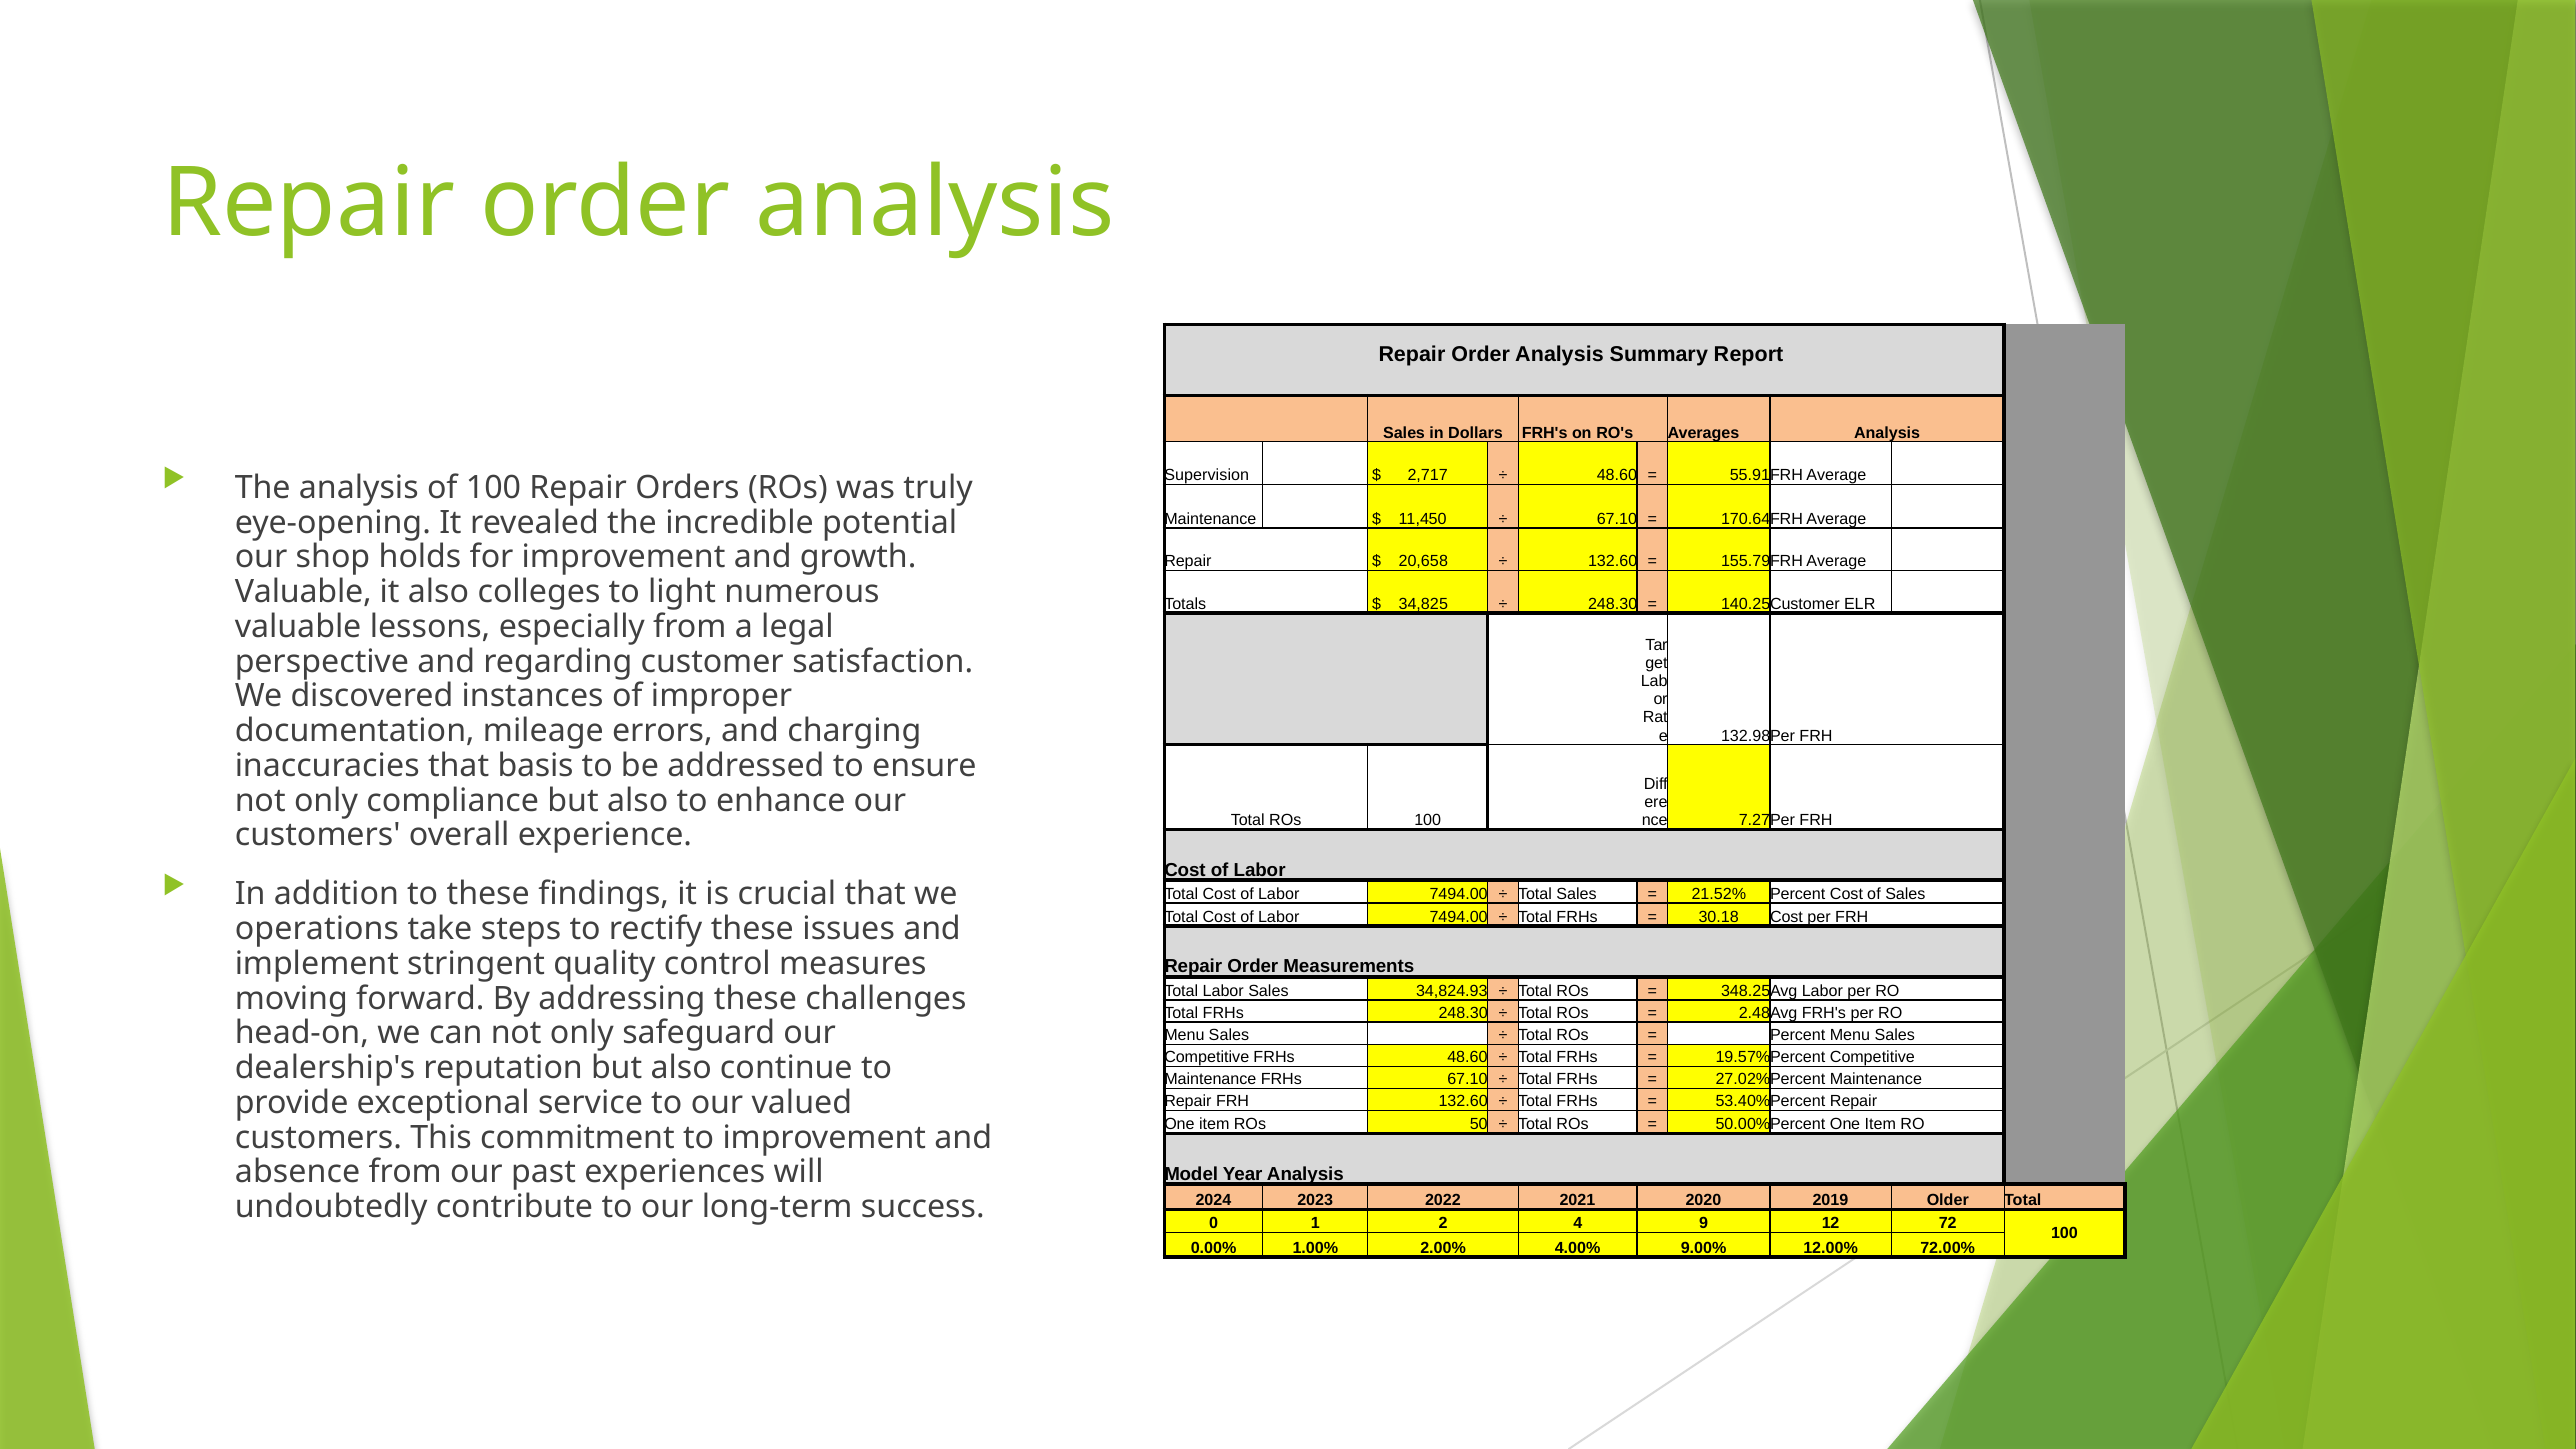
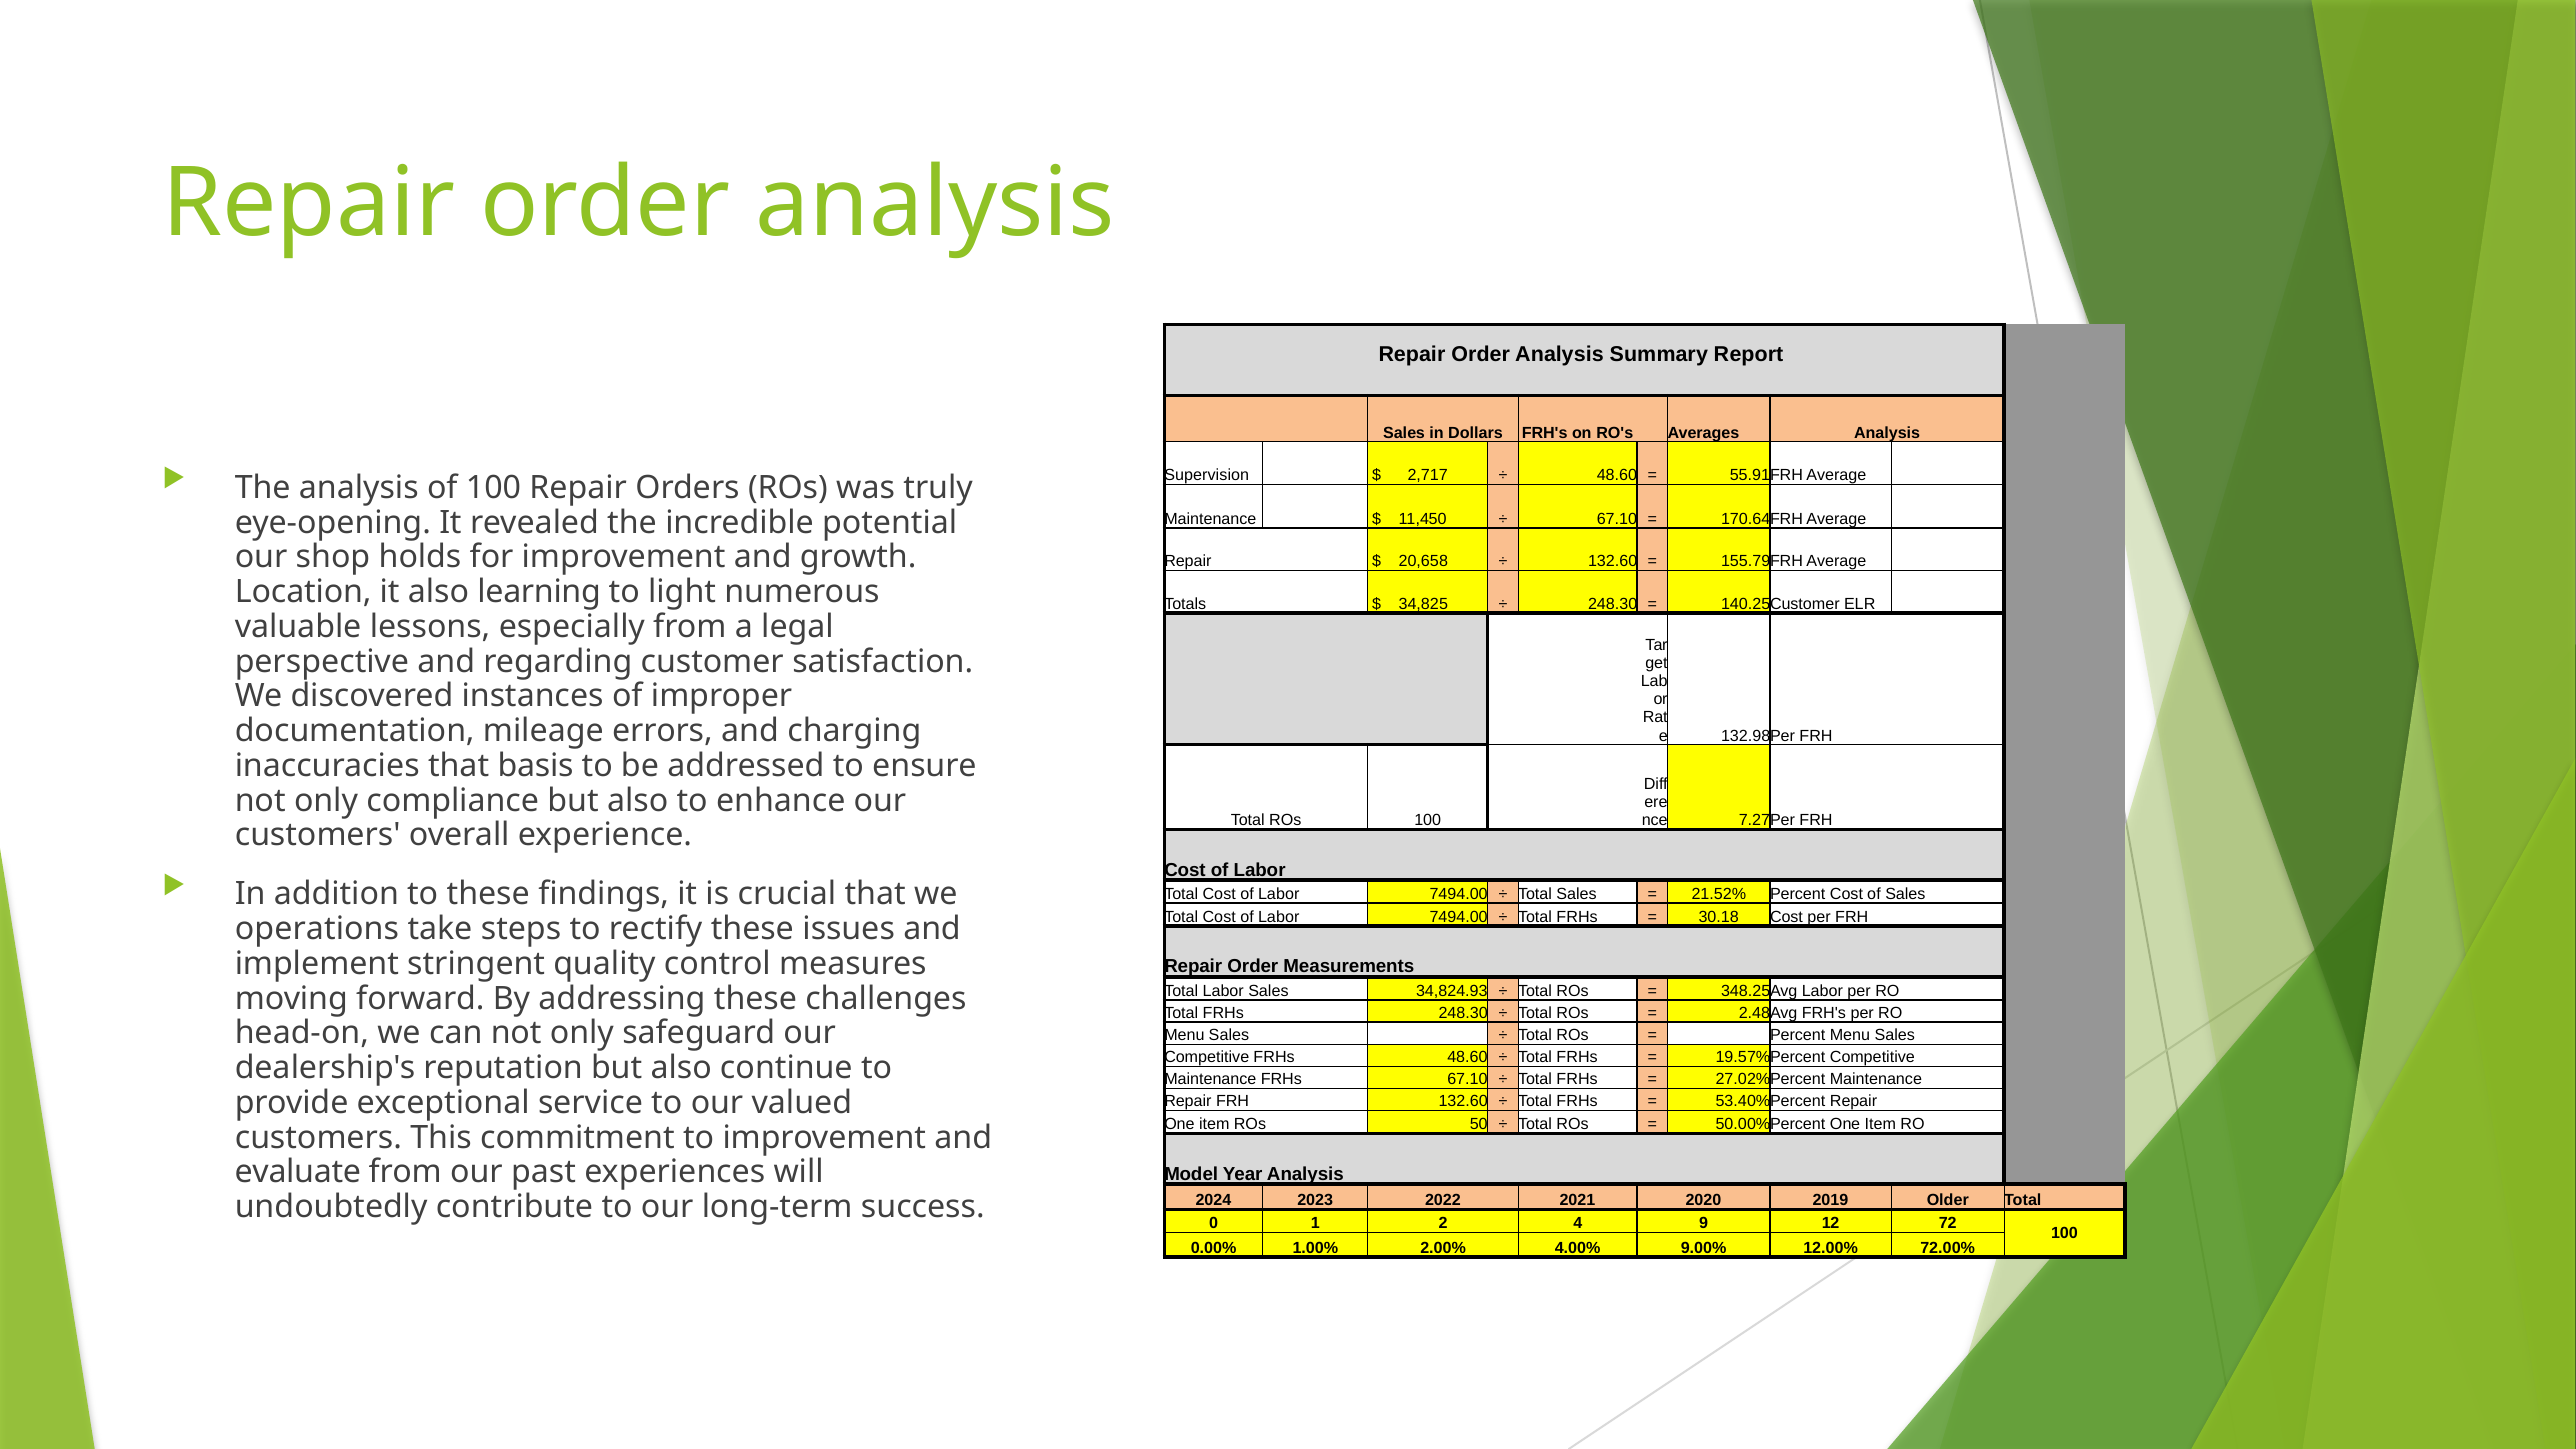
Valuable at (303, 592): Valuable -> Location
colleges: colleges -> learning
absence: absence -> evaluate
